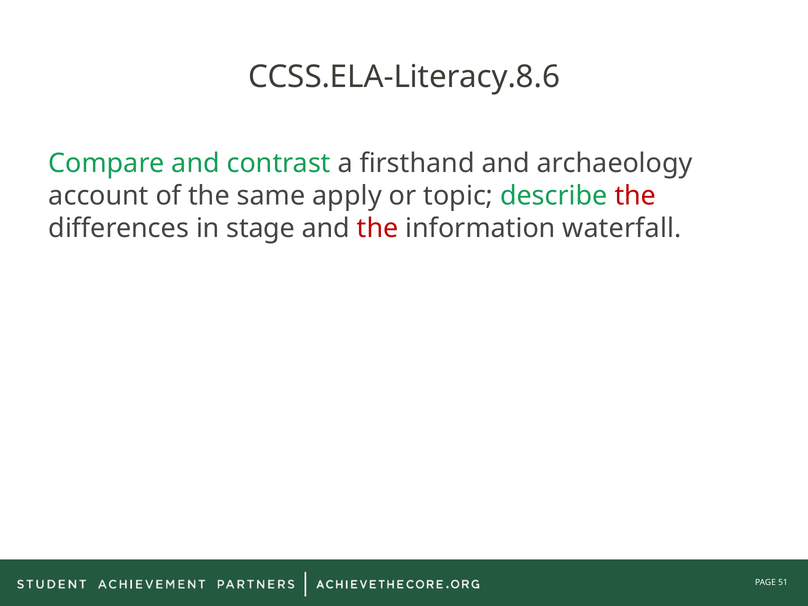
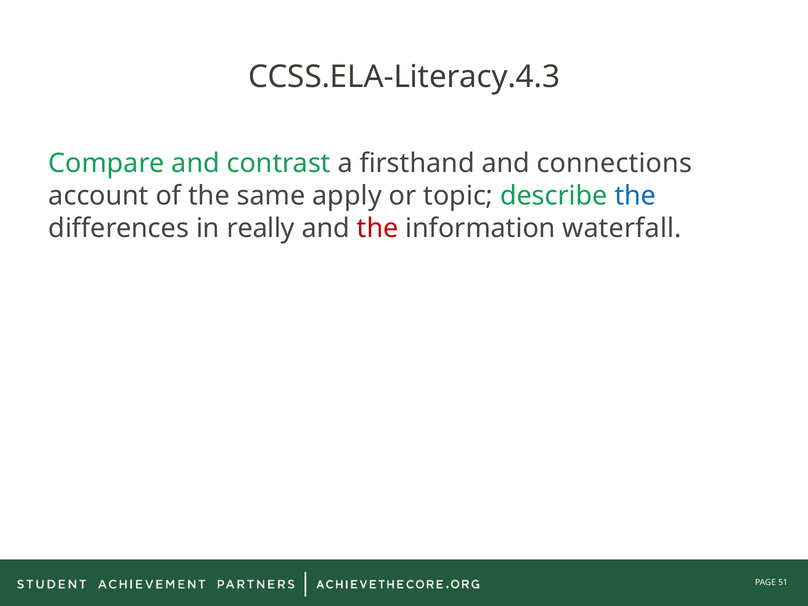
CCSS.ELA-Literacy.8.6: CCSS.ELA-Literacy.8.6 -> CCSS.ELA-Literacy.4.3
archaeology: archaeology -> connections
the at (635, 196) colour: red -> blue
stage: stage -> really
